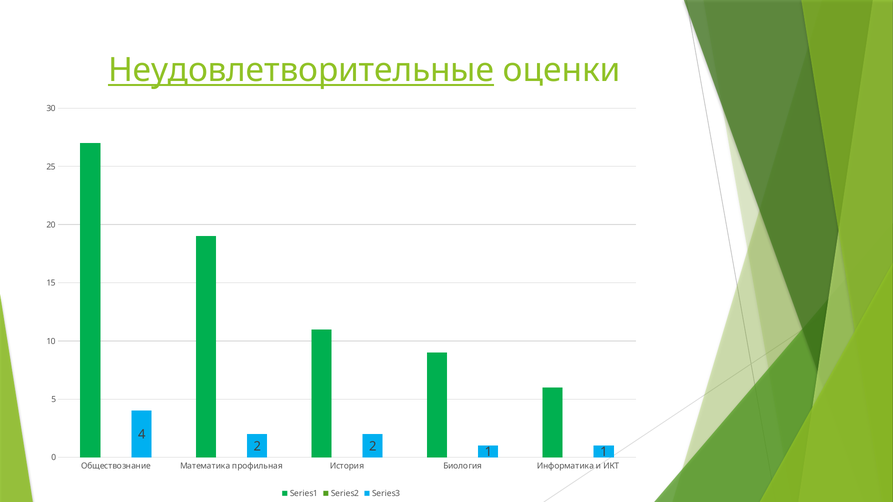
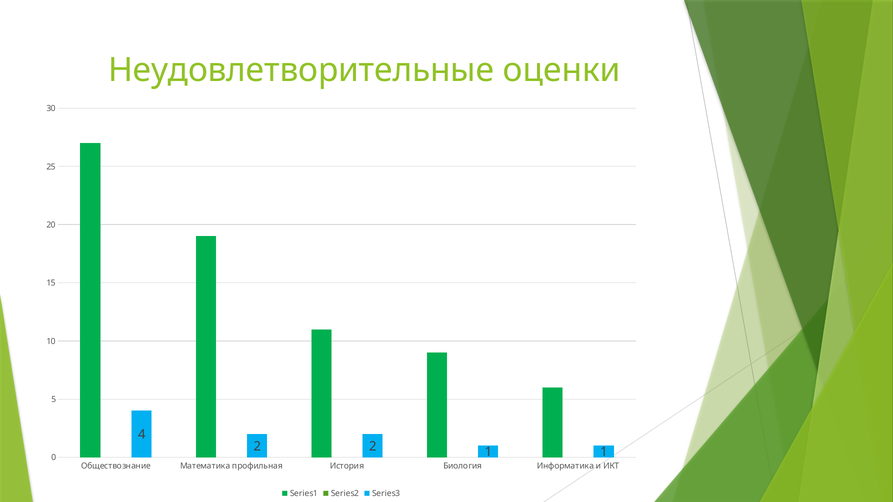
Неудовлетворительные underline: present -> none
